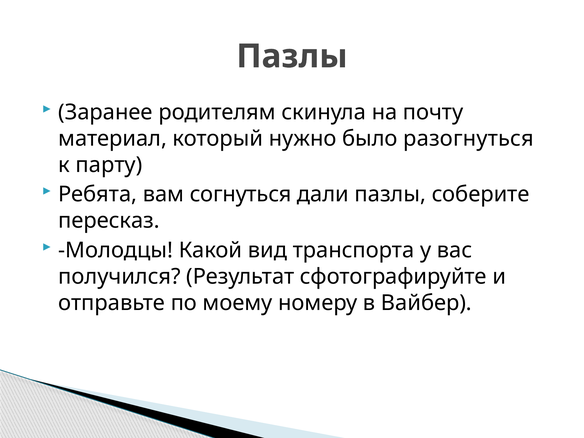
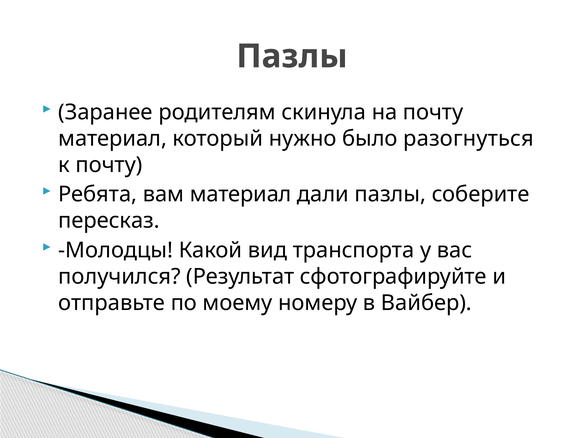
к парту: парту -> почту
вам согнуться: согнуться -> материал
